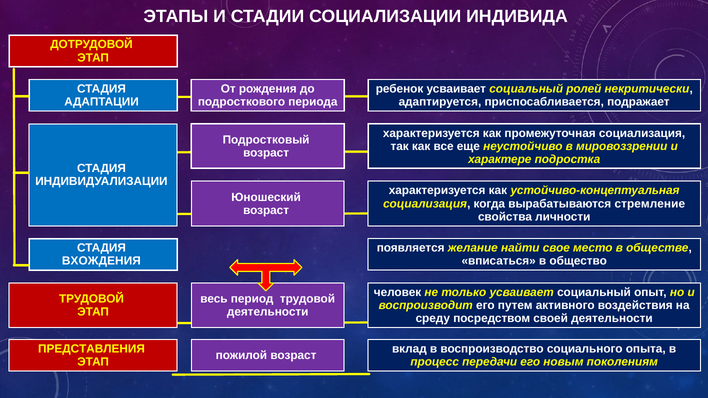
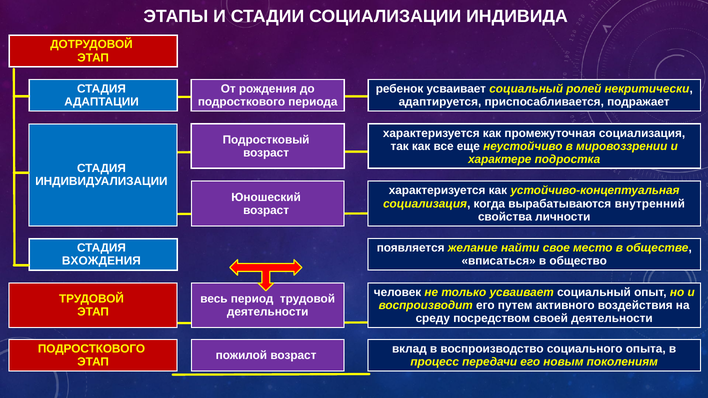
стремление: стремление -> внутренний
ПРЕДСТАВЛЕНИЯ at (91, 349): ПРЕДСТАВЛЕНИЯ -> ПОДРОСТКОВОГО
